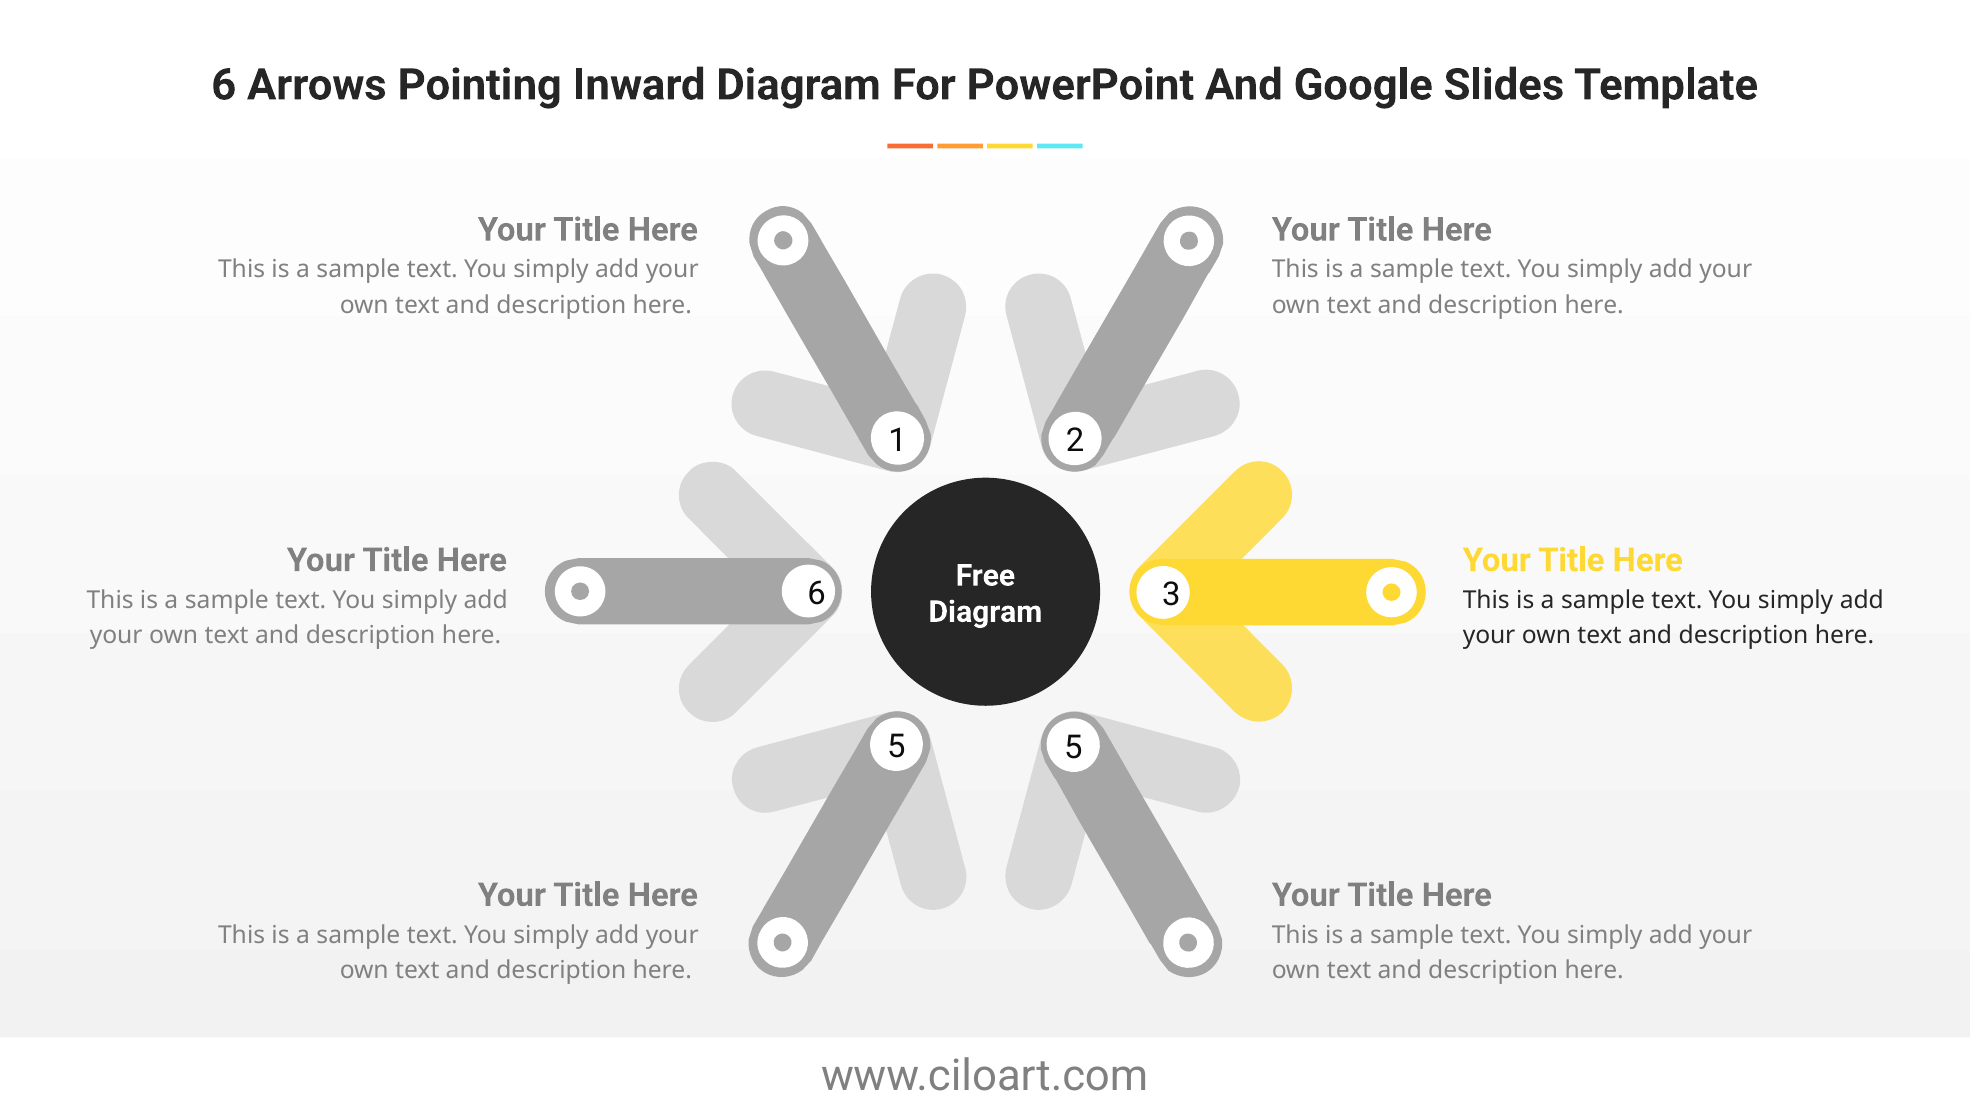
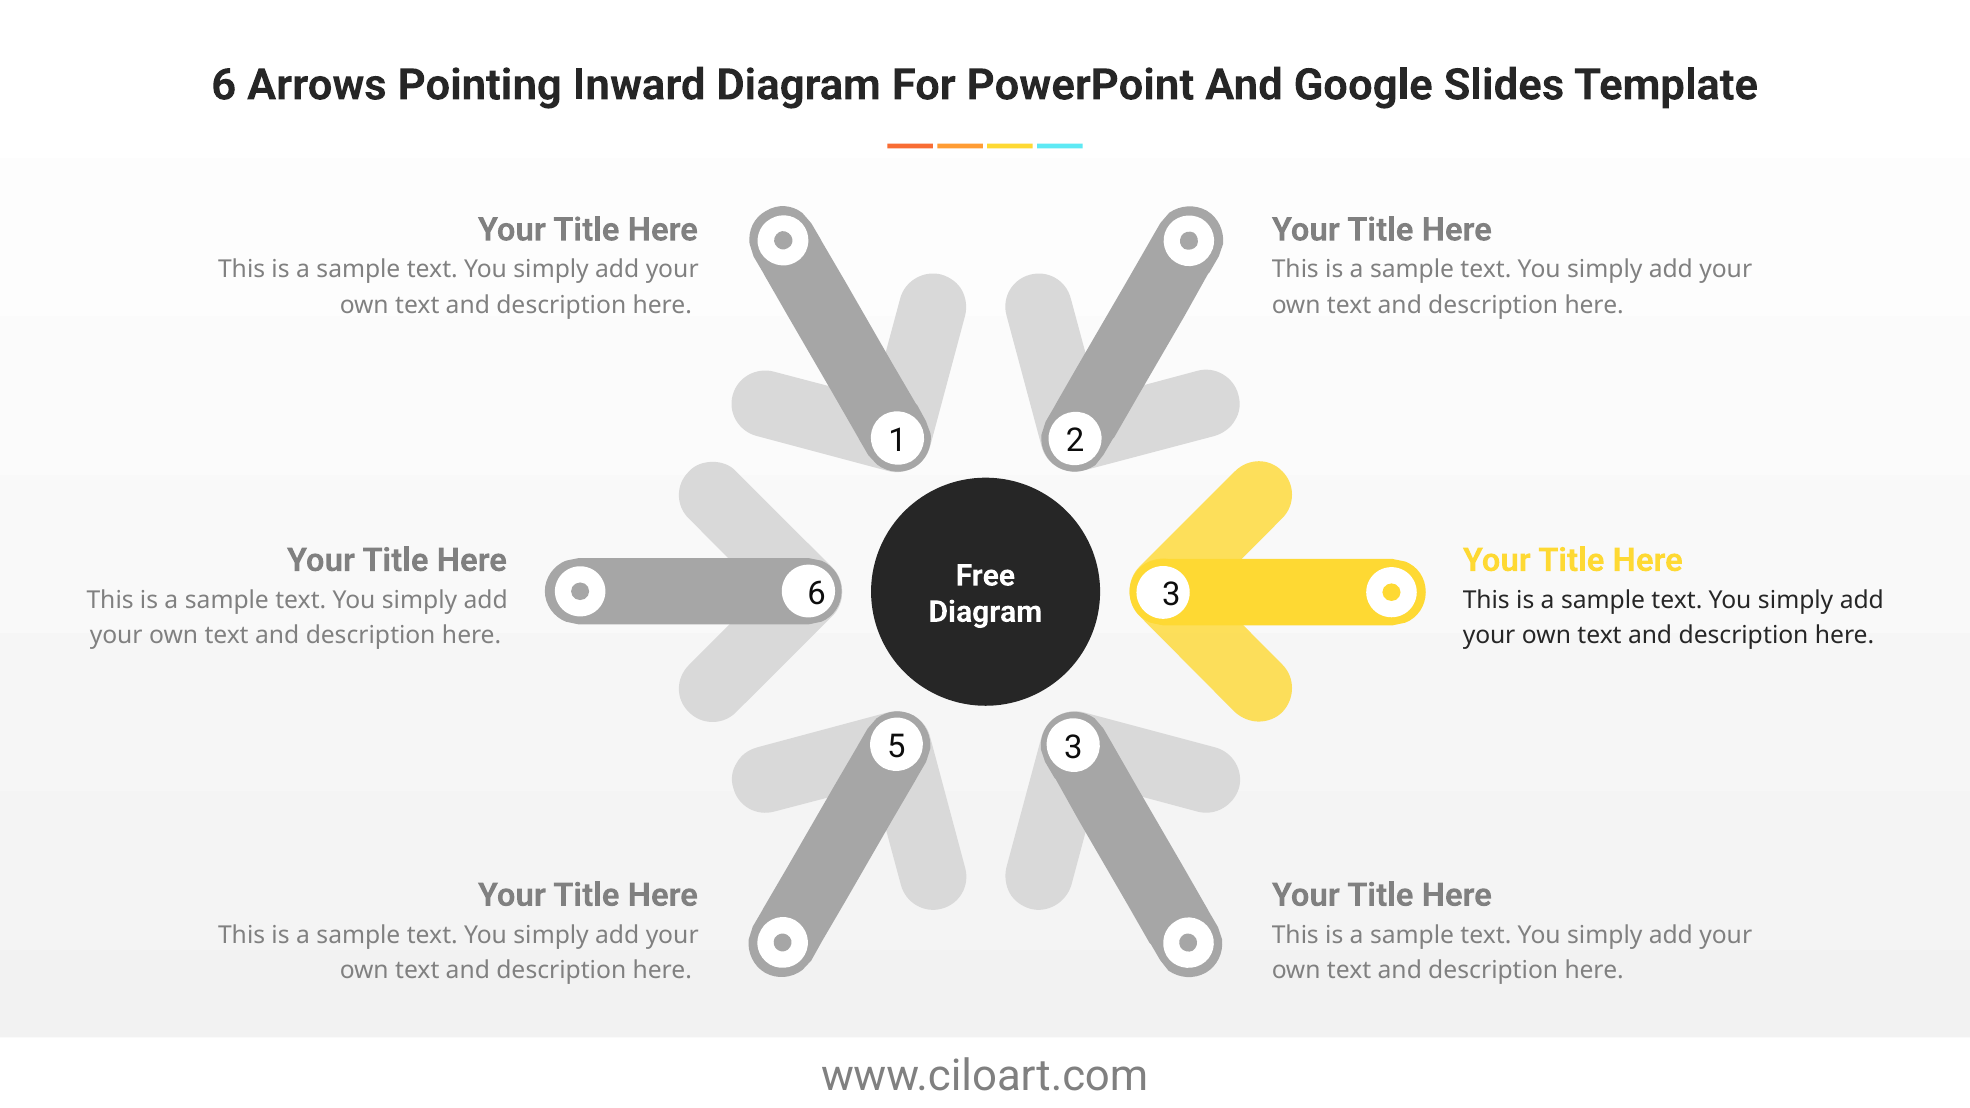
5 5: 5 -> 3
